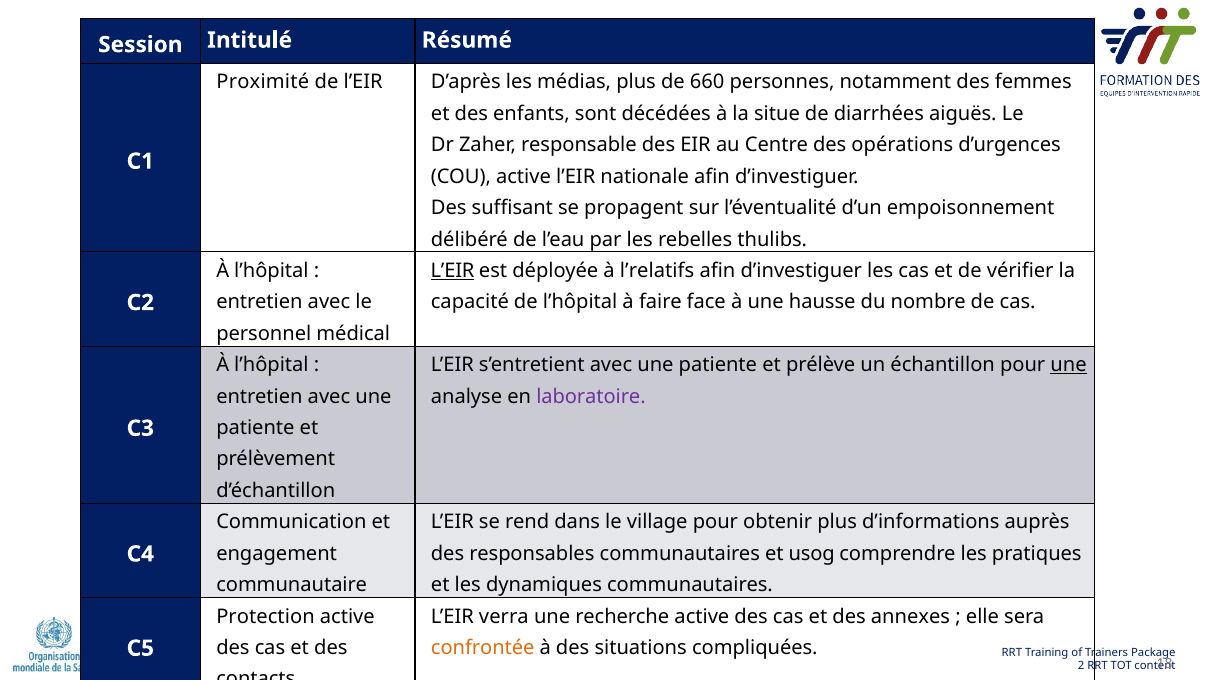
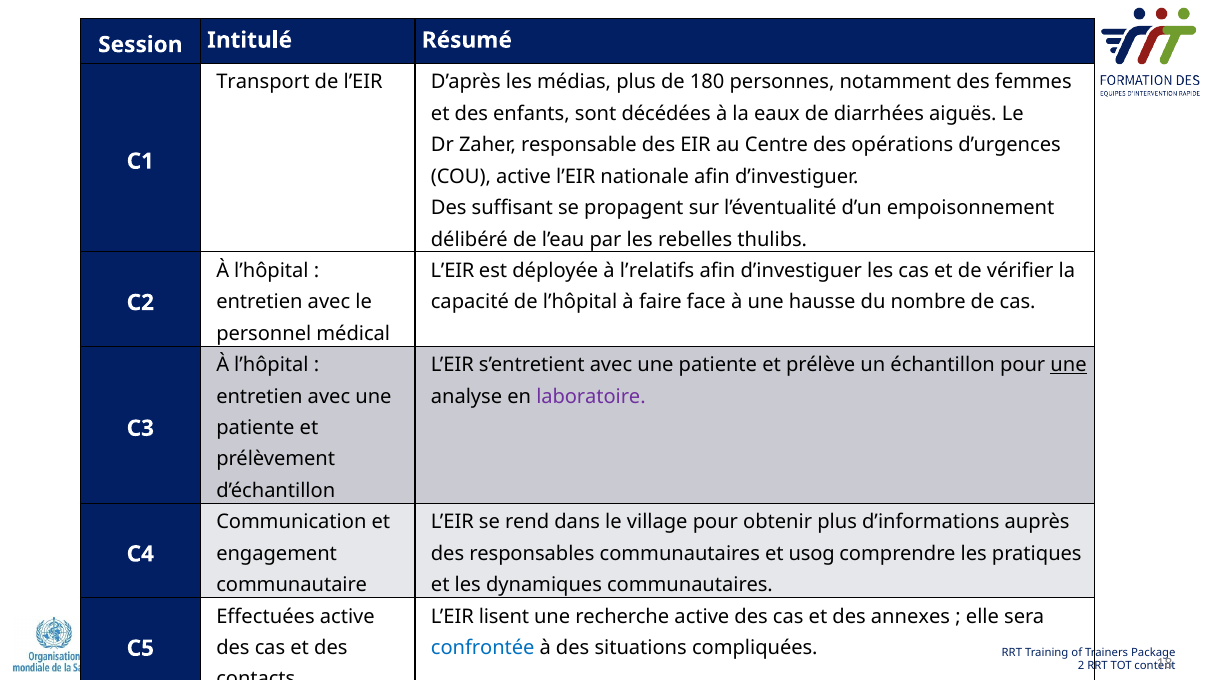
Proximité: Proximité -> Transport
660: 660 -> 180
situe: situe -> eaux
L’EIR at (452, 271) underline: present -> none
Protection: Protection -> Effectuées
verra: verra -> lisent
confrontée colour: orange -> blue
